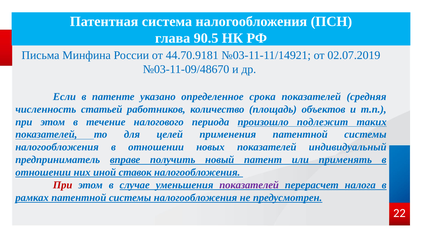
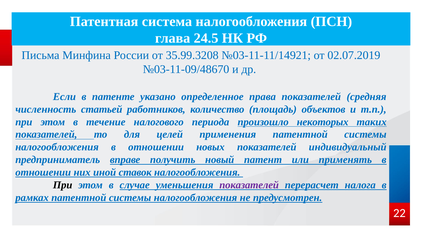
90.5: 90.5 -> 24.5
44.70.9181: 44.70.9181 -> 35.99.3208
срока: срока -> права
подлежит: подлежит -> некоторых
При at (63, 185) colour: red -> black
